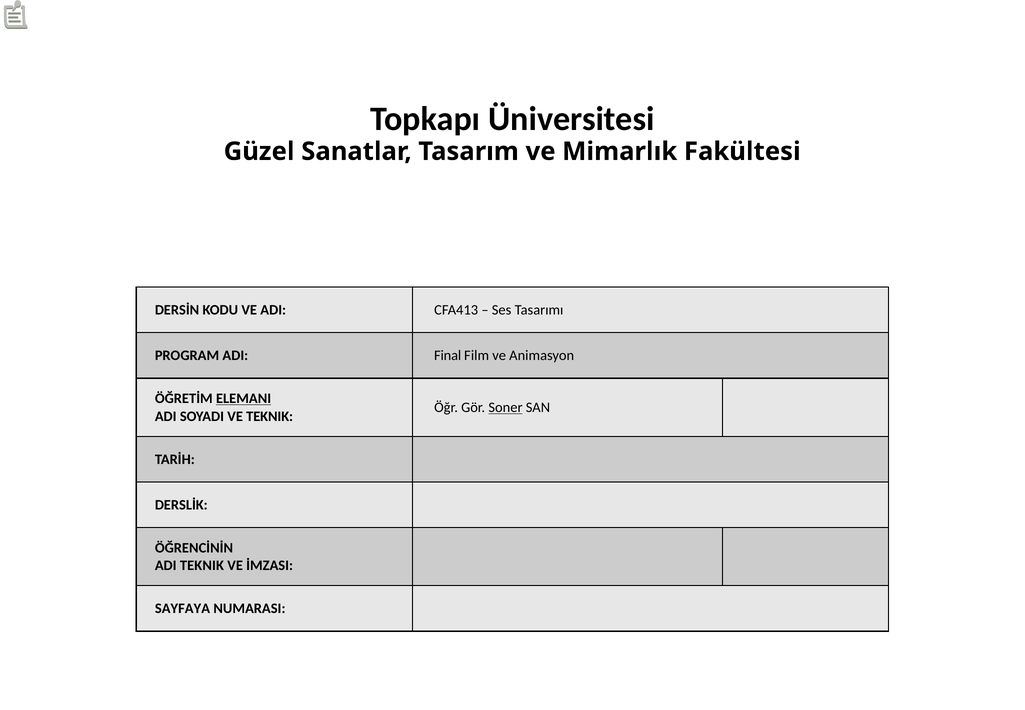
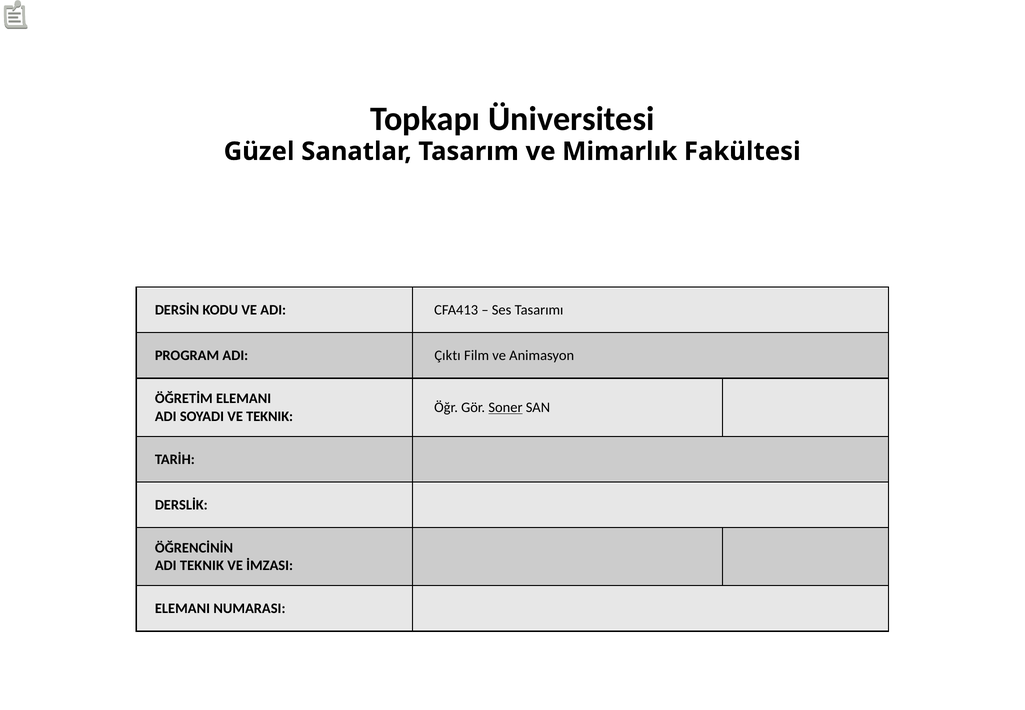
Final: Final -> Çıktı
ELEMANI at (244, 398) underline: present -> none
SAYFAYA at (182, 608): SAYFAYA -> ELEMANI
